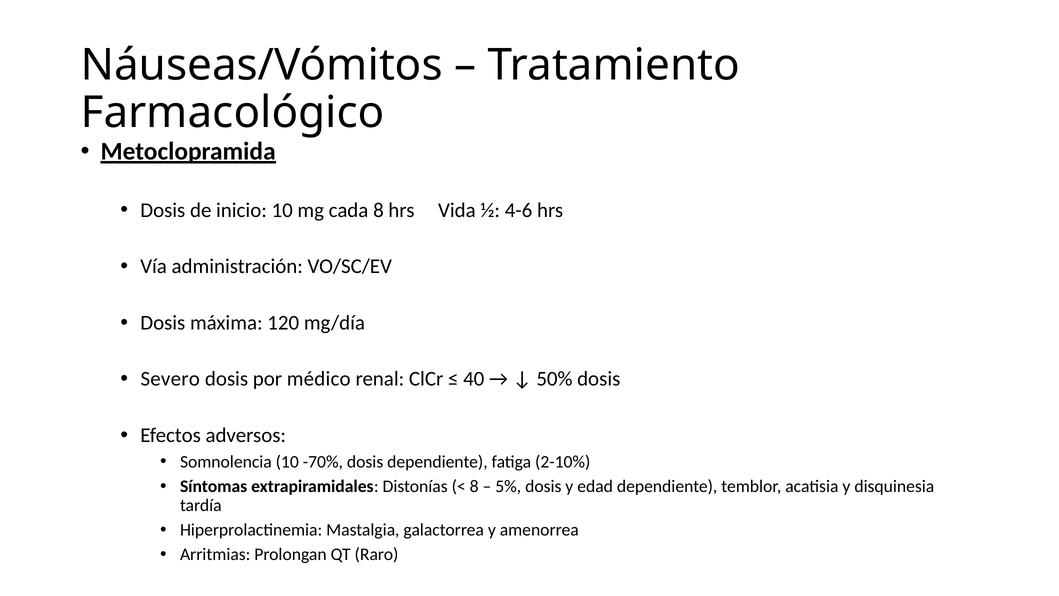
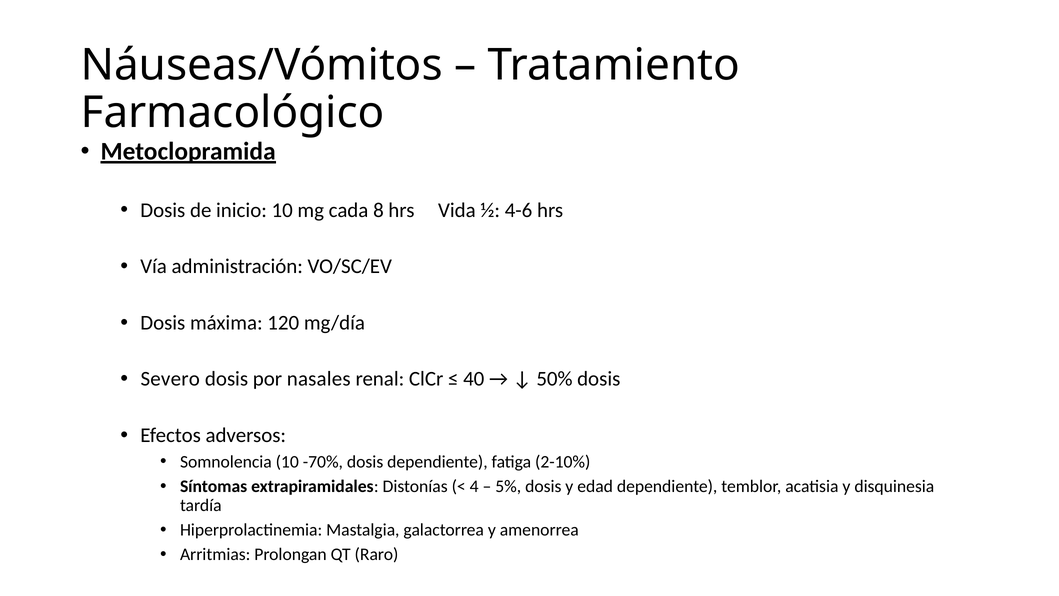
médico: médico -> nasales
8 at (474, 486): 8 -> 4
